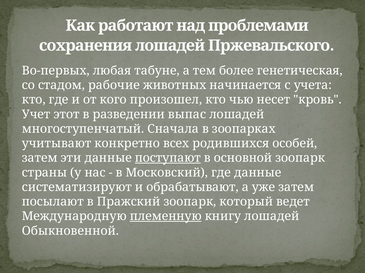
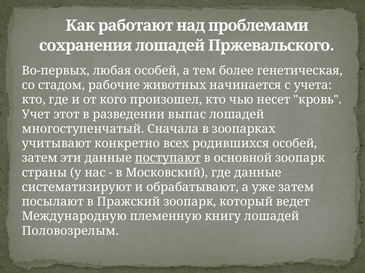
любая табуне: табуне -> особей
племенную underline: present -> none
Обыкновенной: Обыкновенной -> Половозрелым
